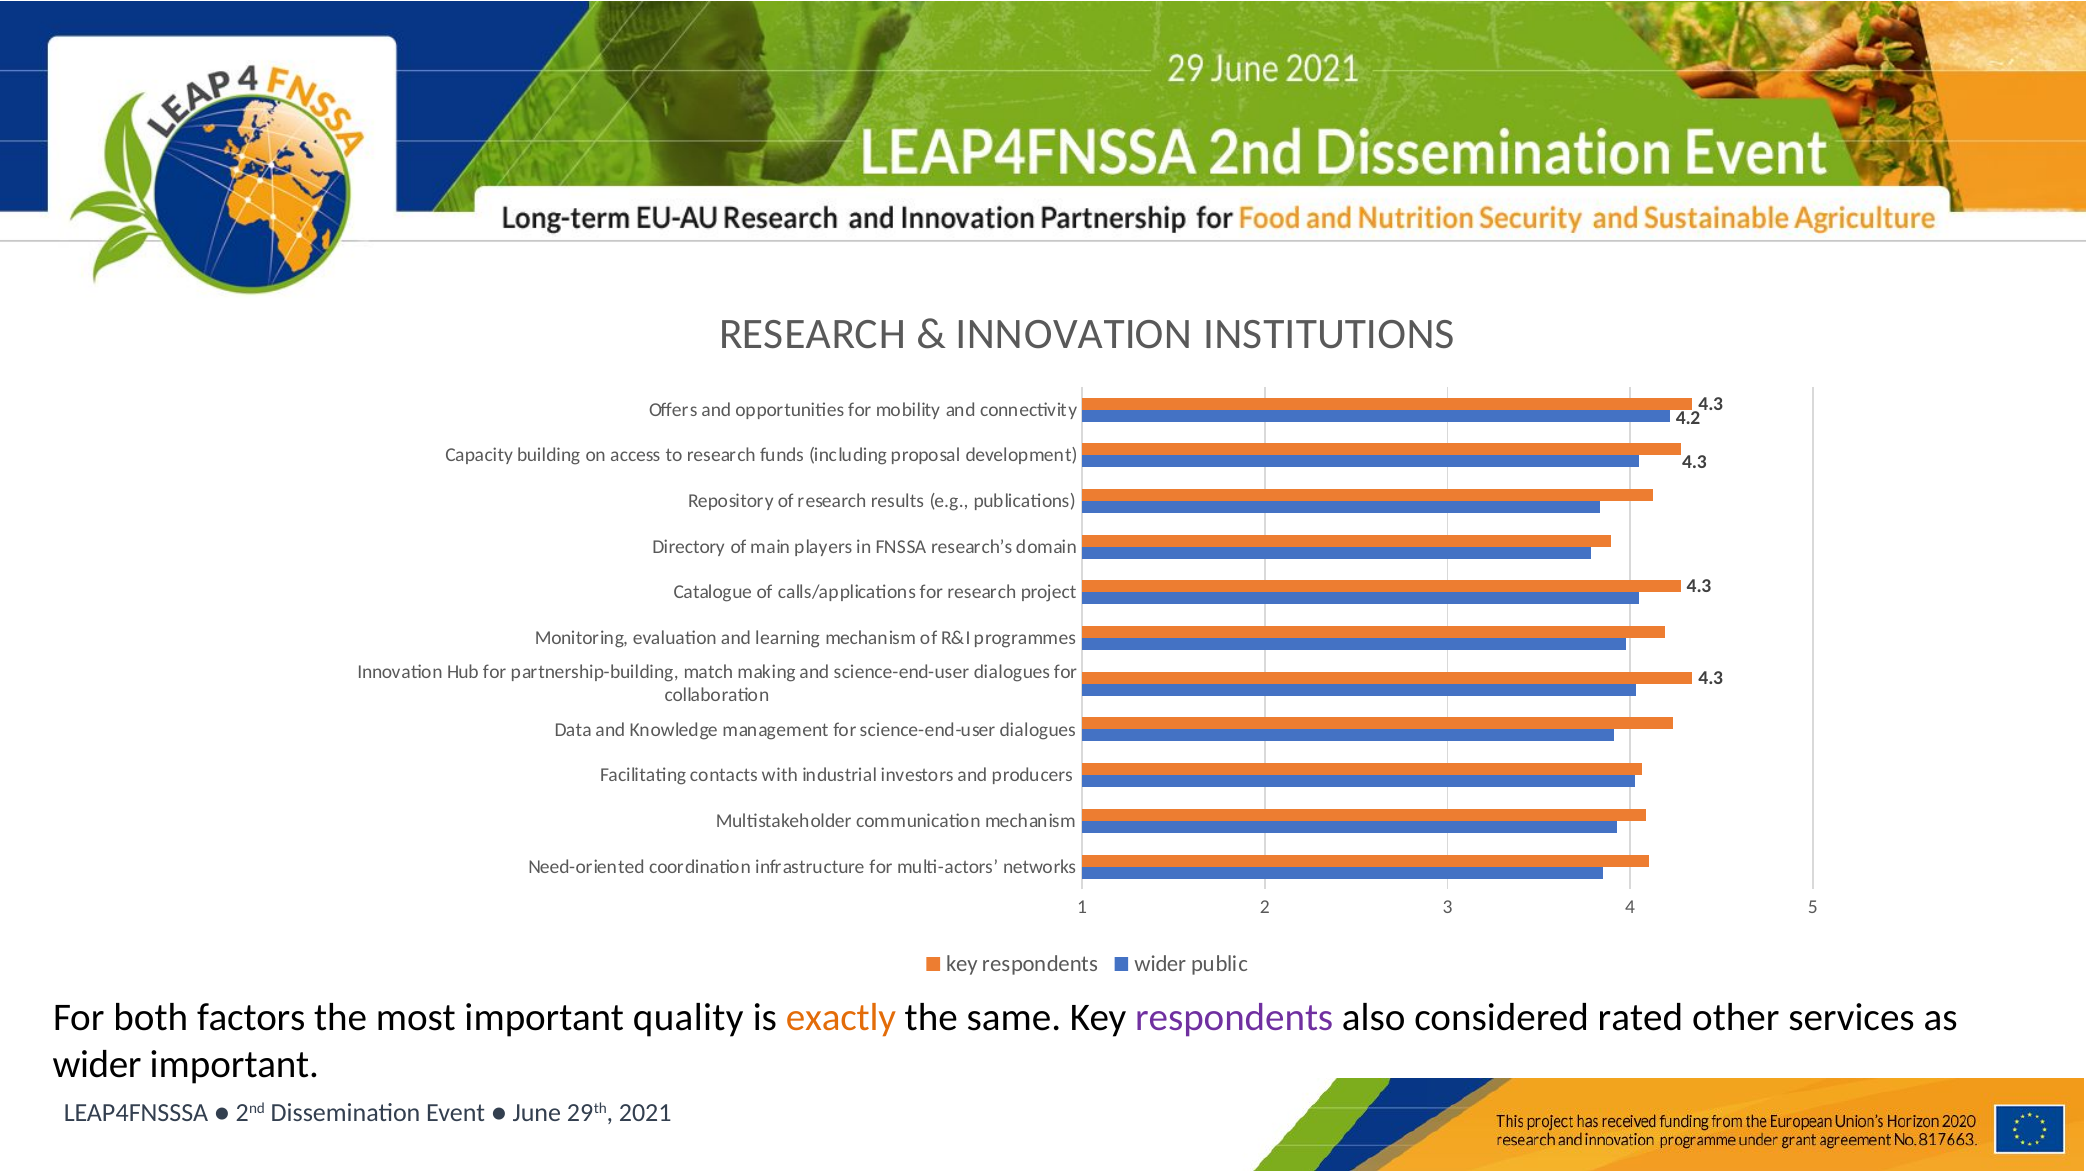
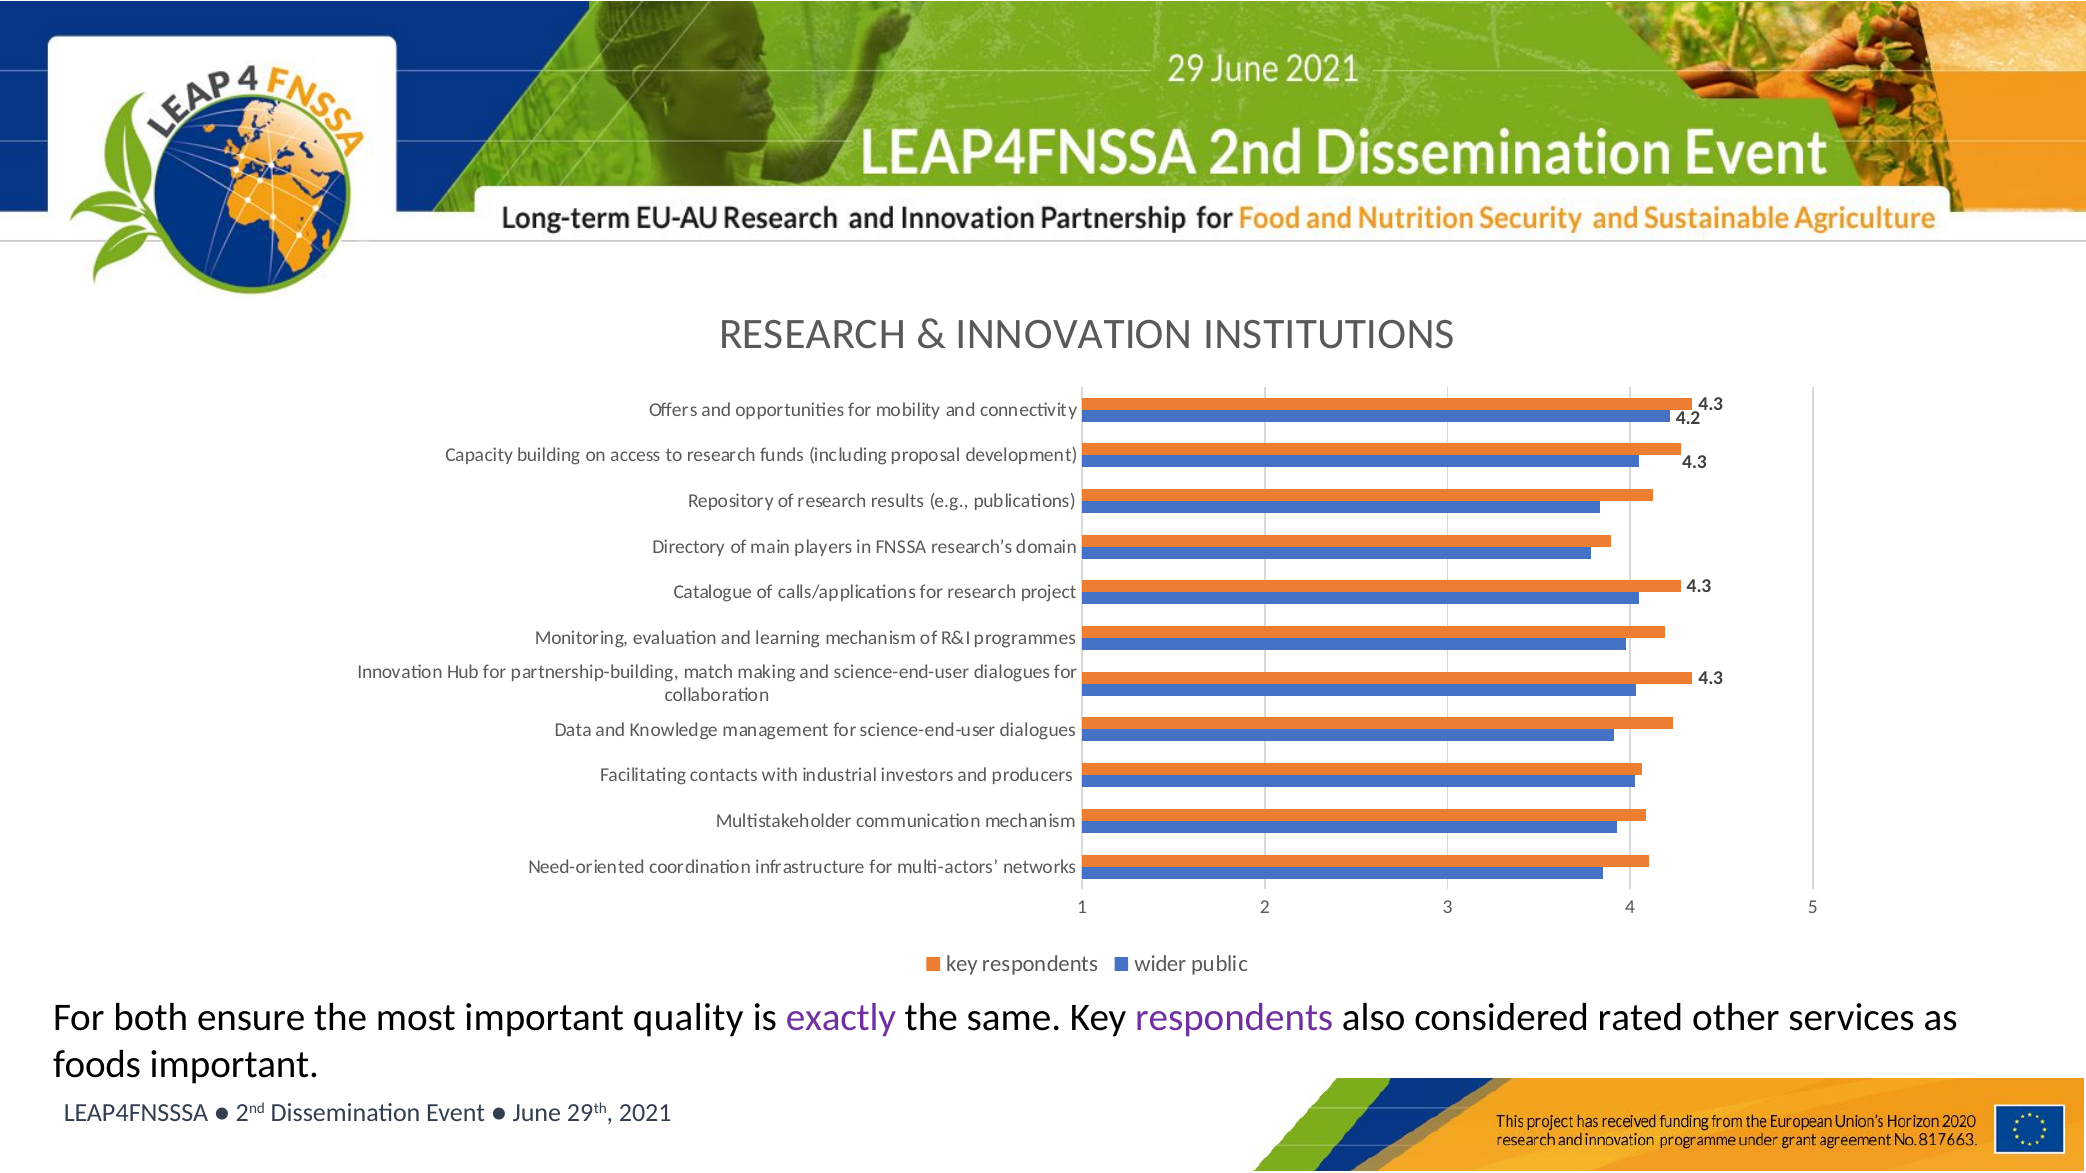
factors: factors -> ensure
exactly colour: orange -> purple
wider at (97, 1064): wider -> foods
